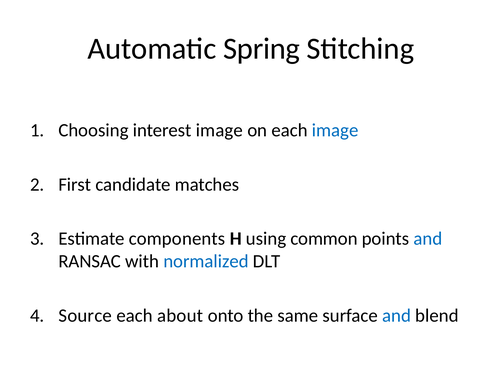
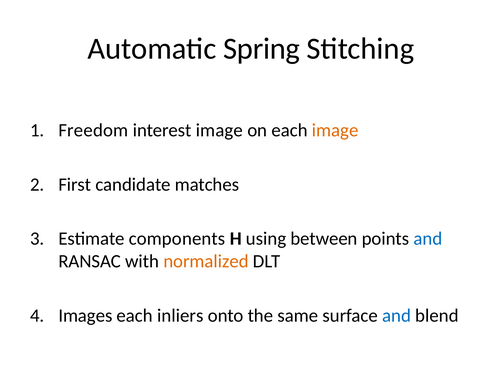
Choosing: Choosing -> Freedom
image at (335, 130) colour: blue -> orange
common: common -> between
normalized colour: blue -> orange
Source: Source -> Images
about: about -> inliers
